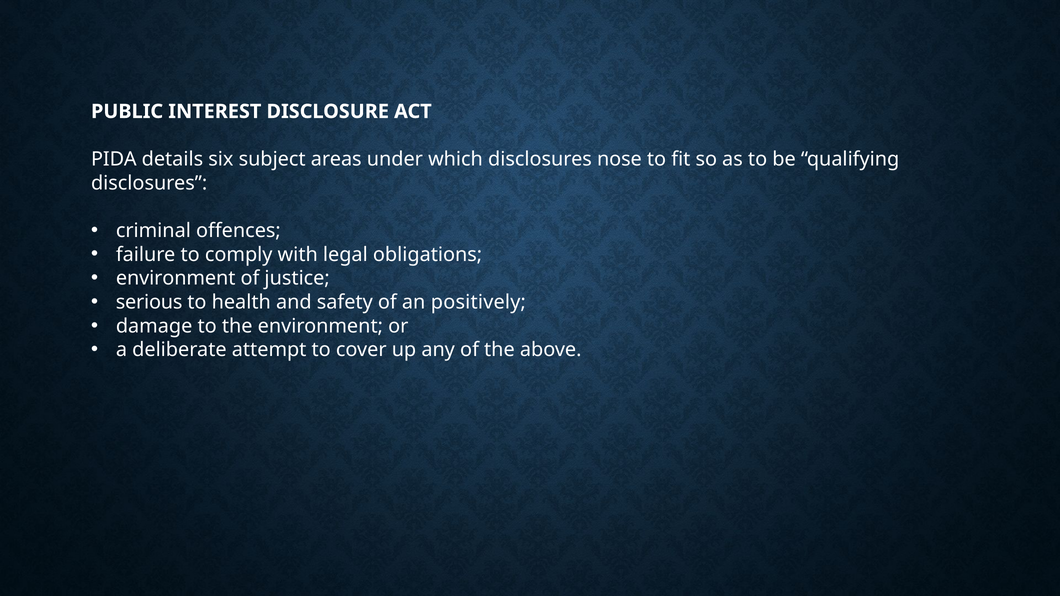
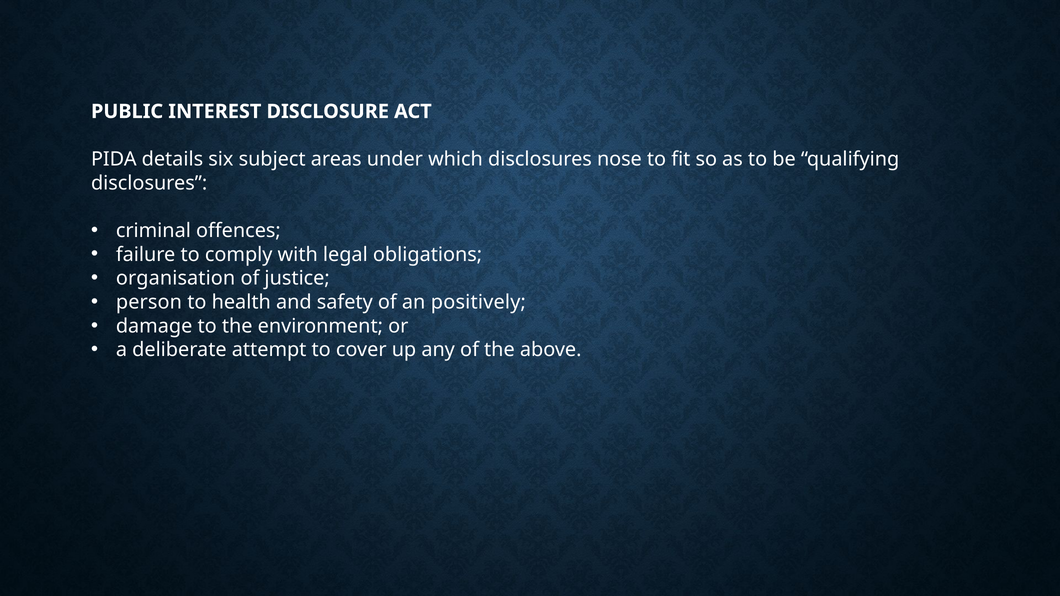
environment at (176, 278): environment -> organisation
serious: serious -> person
